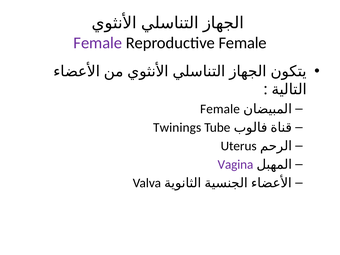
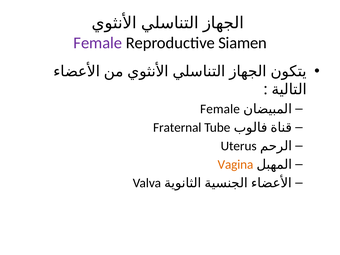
Reproductive Female: Female -> Siamen
Twinings: Twinings -> Fraternal
Vagina colour: purple -> orange
